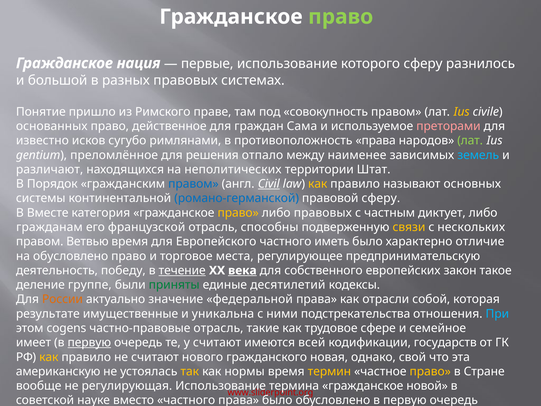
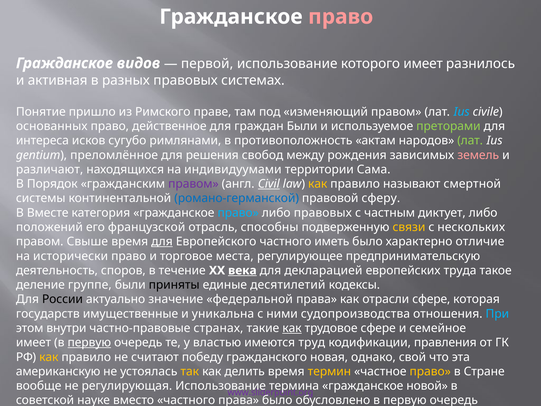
право at (341, 17) colour: light green -> pink
нация: нация -> видов
первые: первые -> первой
которого сферу: сферу -> имеет
большой: большой -> активная
совокупность: совокупность -> изменяющий
Ius at (462, 112) colour: yellow -> light blue
граждан Сама: Сама -> Были
преторами colour: pink -> light green
известно: известно -> интереса
противоположность права: права -> актам
отпало: отпало -> свобод
наименее: наименее -> рождения
земель colour: light blue -> pink
неполитических: неполитических -> индивидуумами
Штат: Штат -> Сама
правом at (193, 184) colour: blue -> purple
основных: основных -> смертной
право at (238, 213) colour: yellow -> light blue
гражданам: гражданам -> положений
Ветвью: Ветвью -> Свыше
для at (162, 241) underline: none -> present
на обусловлено: обусловлено -> исторически
победу: победу -> споров
течение underline: present -> none
собственного: собственного -> декларацией
закон: закон -> труда
приняты colour: green -> black
России colour: orange -> black
отрасли собой: собой -> сфере
результате: результате -> государств
подстрекательства: подстрекательства -> судопроизводства
cogens: cogens -> внутри
частно-правовые отрасль: отрасль -> странах
как at (292, 328) underline: none -> present
у считают: считают -> властью
всей: всей -> труд
государств: государств -> правления
нового: нового -> победу
нормы: нормы -> делить
www.sliderpoint.org colour: red -> purple
